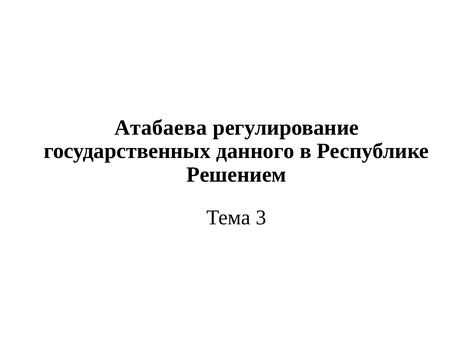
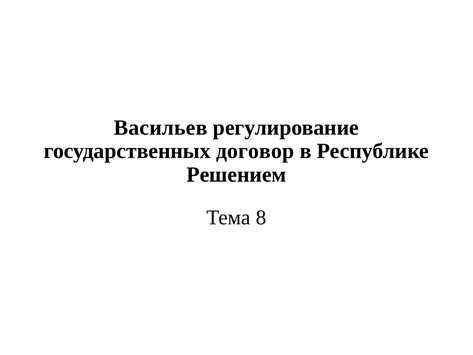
Атабаева: Атабаева -> Васильев
данного: данного -> договор
3: 3 -> 8
